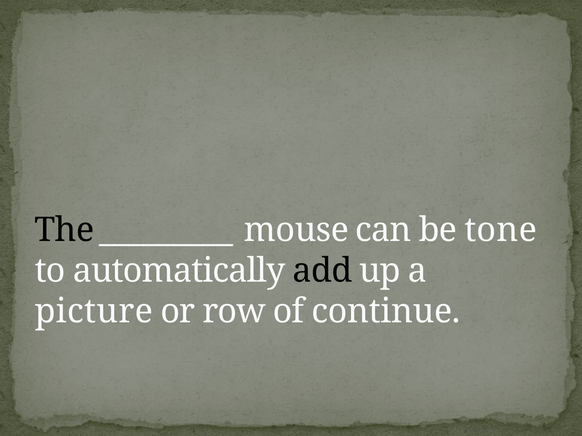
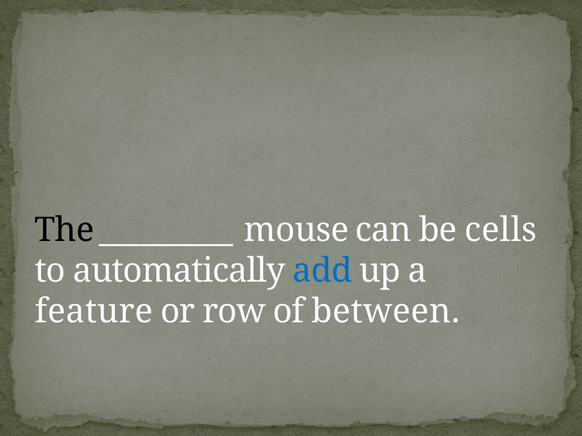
tone: tone -> cells
add colour: black -> blue
picture: picture -> feature
continue: continue -> between
